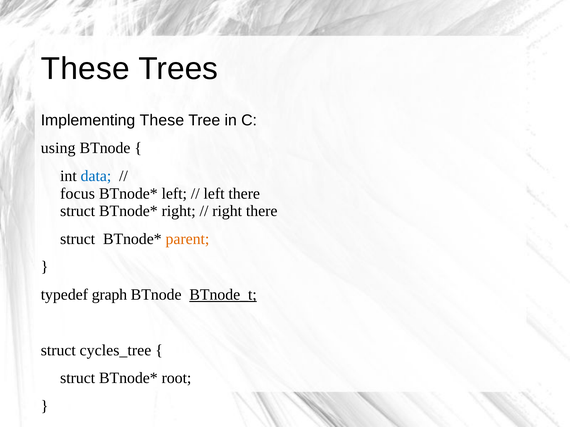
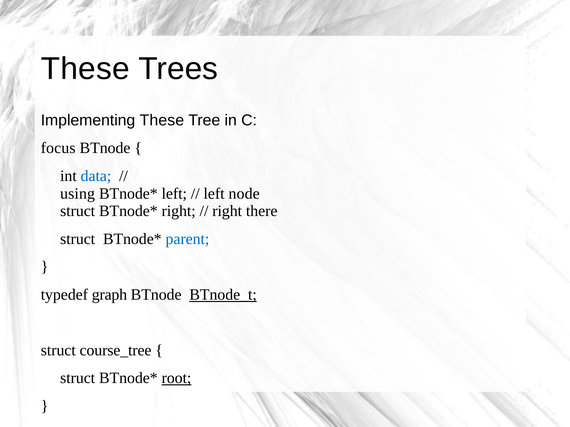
using: using -> focus
focus: focus -> using
left there: there -> node
parent colour: orange -> blue
cycles_tree: cycles_tree -> course_tree
root underline: none -> present
